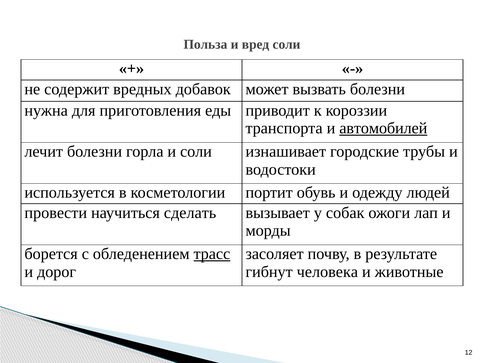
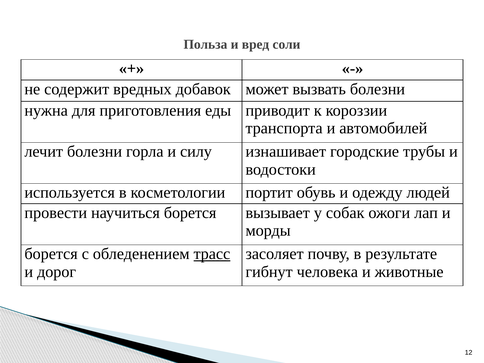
автомобилей underline: present -> none
и соли: соли -> силу
научиться сделать: сделать -> борется
